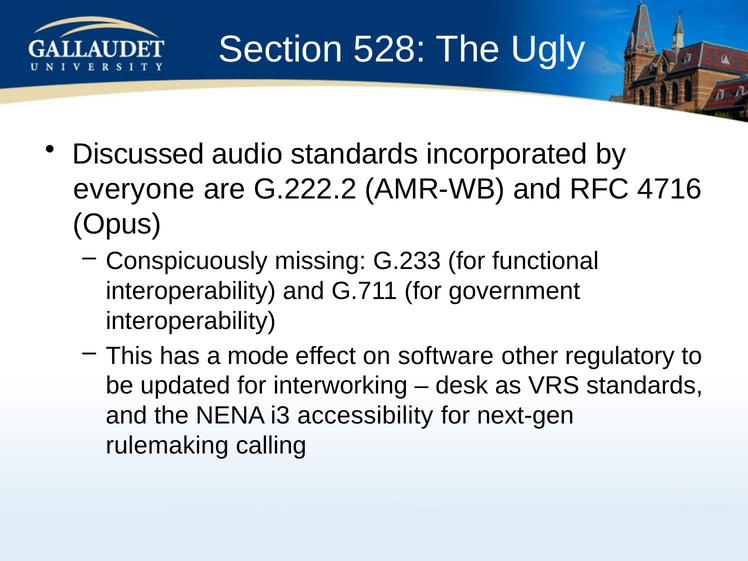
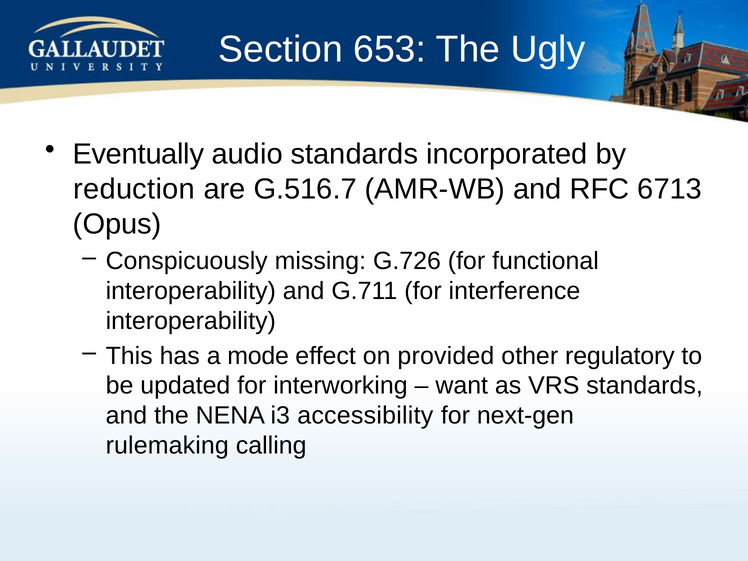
528: 528 -> 653
Discussed: Discussed -> Eventually
everyone: everyone -> reduction
G.222.2: G.222.2 -> G.516.7
4716: 4716 -> 6713
G.233: G.233 -> G.726
government: government -> interference
software: software -> provided
desk: desk -> want
